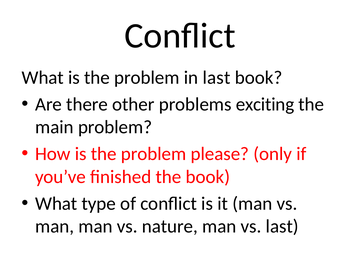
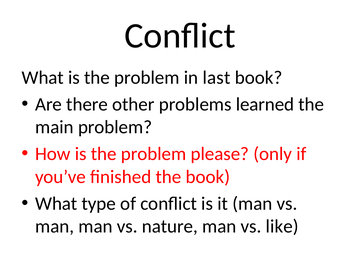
exciting: exciting -> learned
vs last: last -> like
